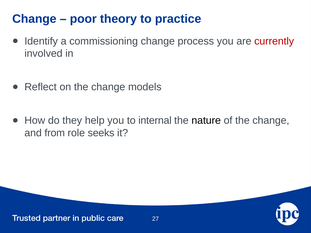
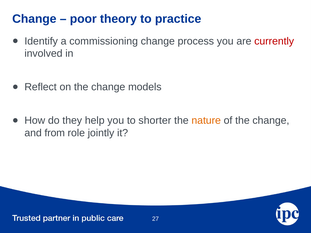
internal: internal -> shorter
nature colour: black -> orange
seeks: seeks -> jointly
